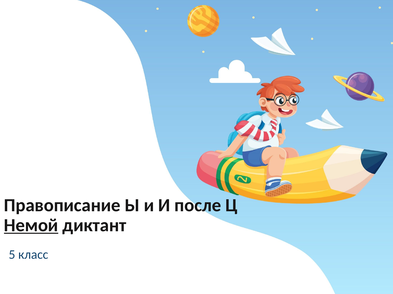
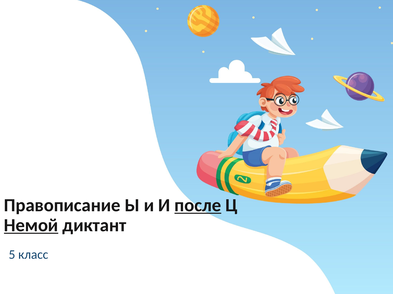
после underline: none -> present
